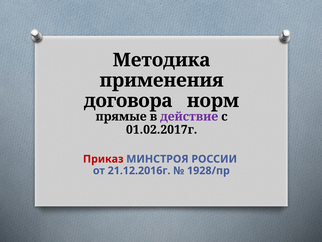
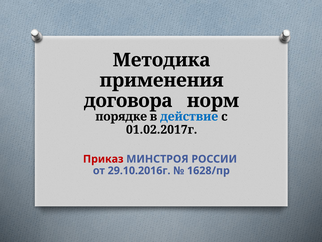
прямые: прямые -> порядке
действие colour: purple -> blue
21.12.2016г: 21.12.2016г -> 29.10.2016г
1928/пр: 1928/пр -> 1628/пр
